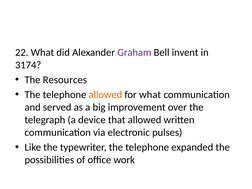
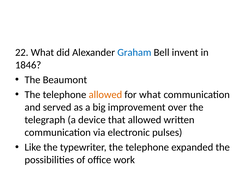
Graham colour: purple -> blue
3174: 3174 -> 1846
Resources: Resources -> Beaumont
